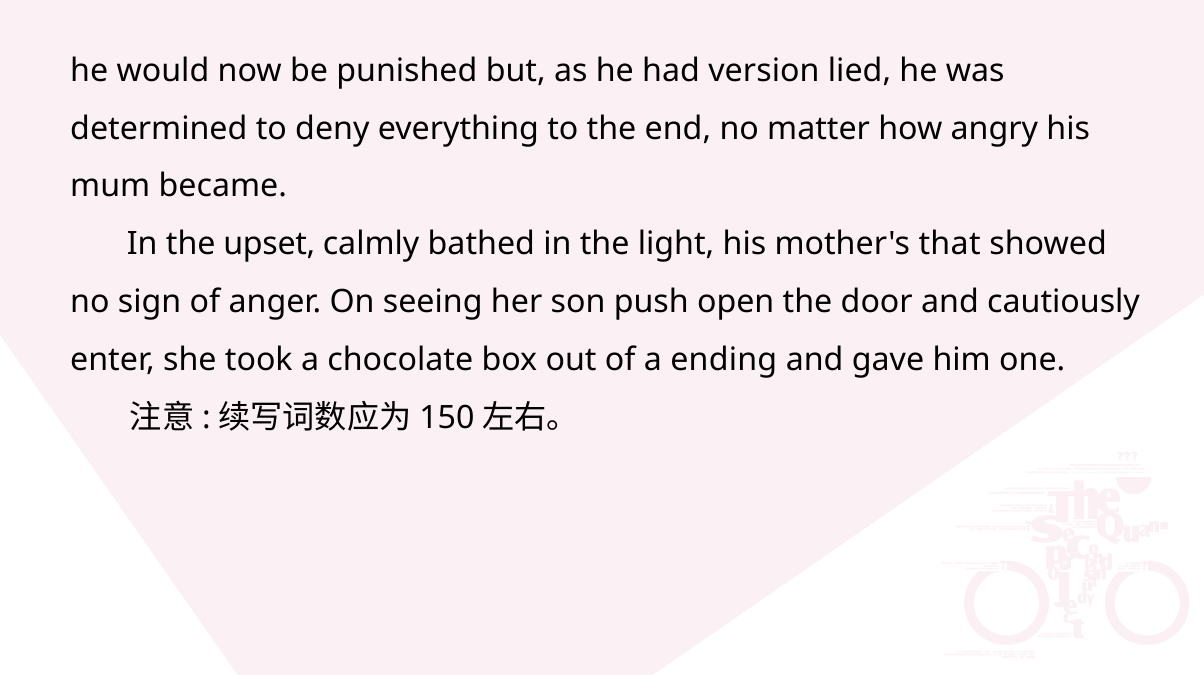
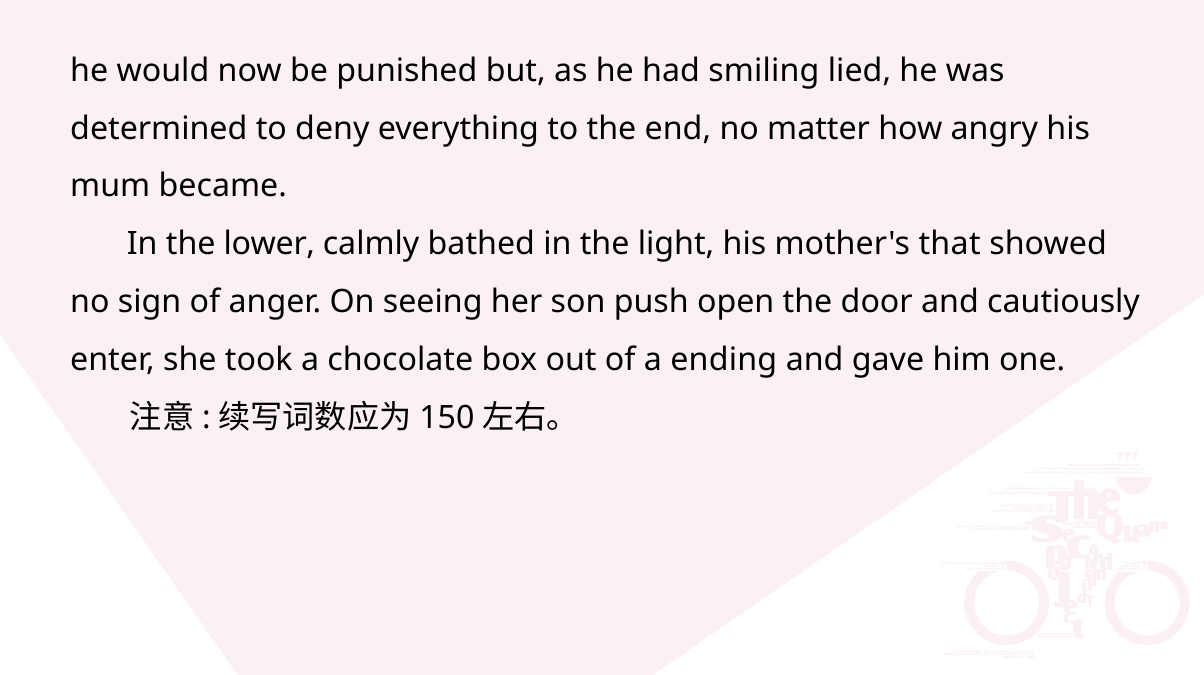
version: version -> smiling
upset: upset -> lower
